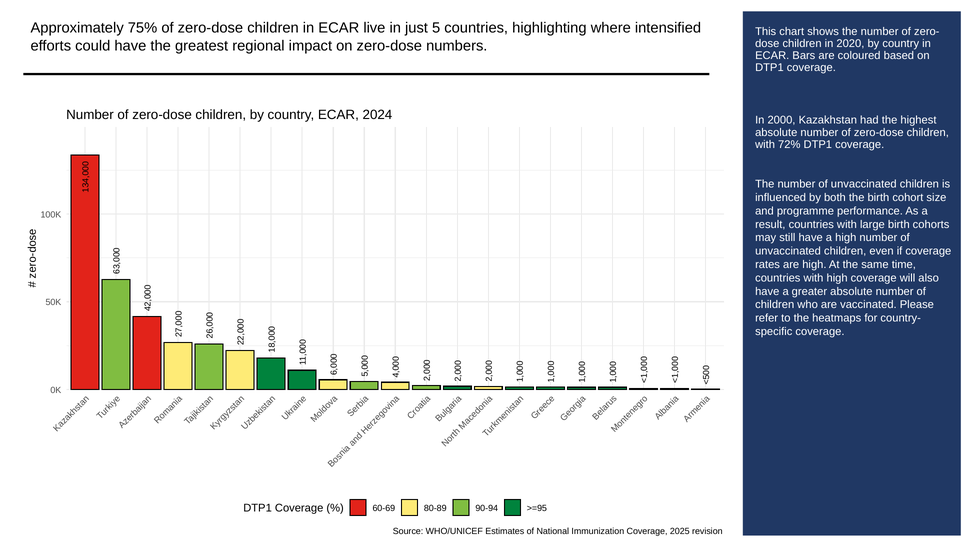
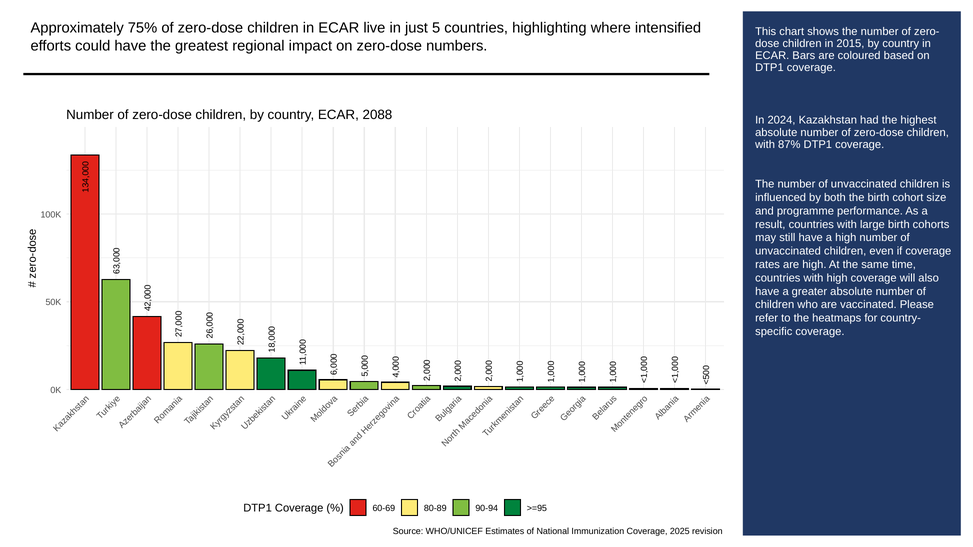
2020: 2020 -> 2015
2024: 2024 -> 2088
2000: 2000 -> 2024
72%: 72% -> 87%
